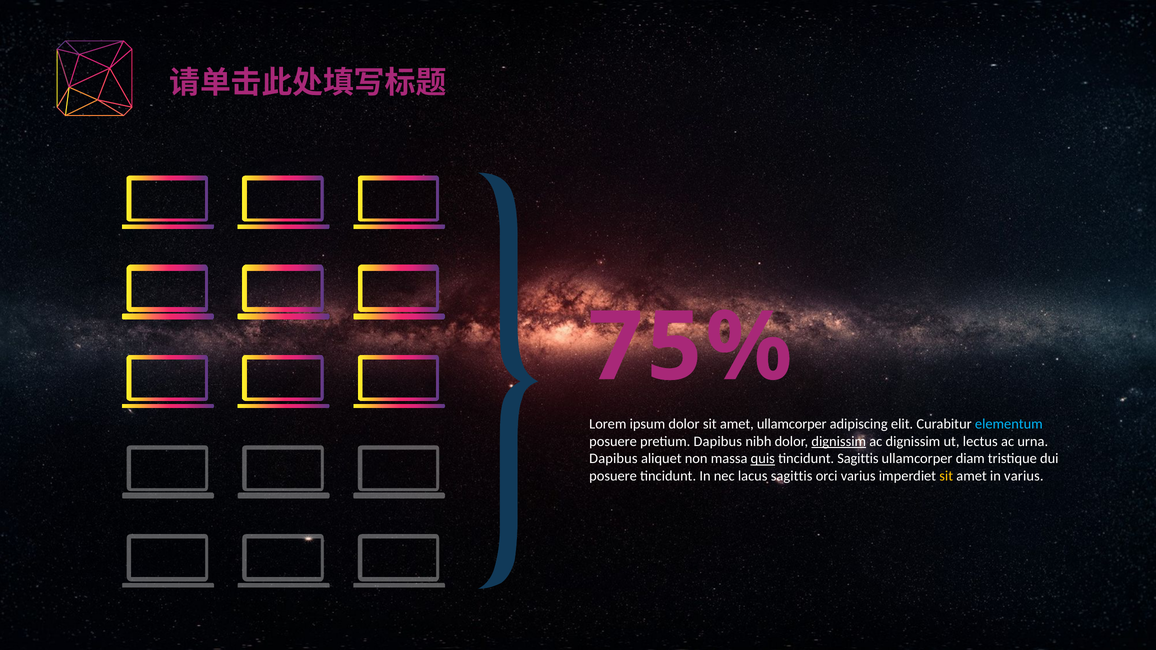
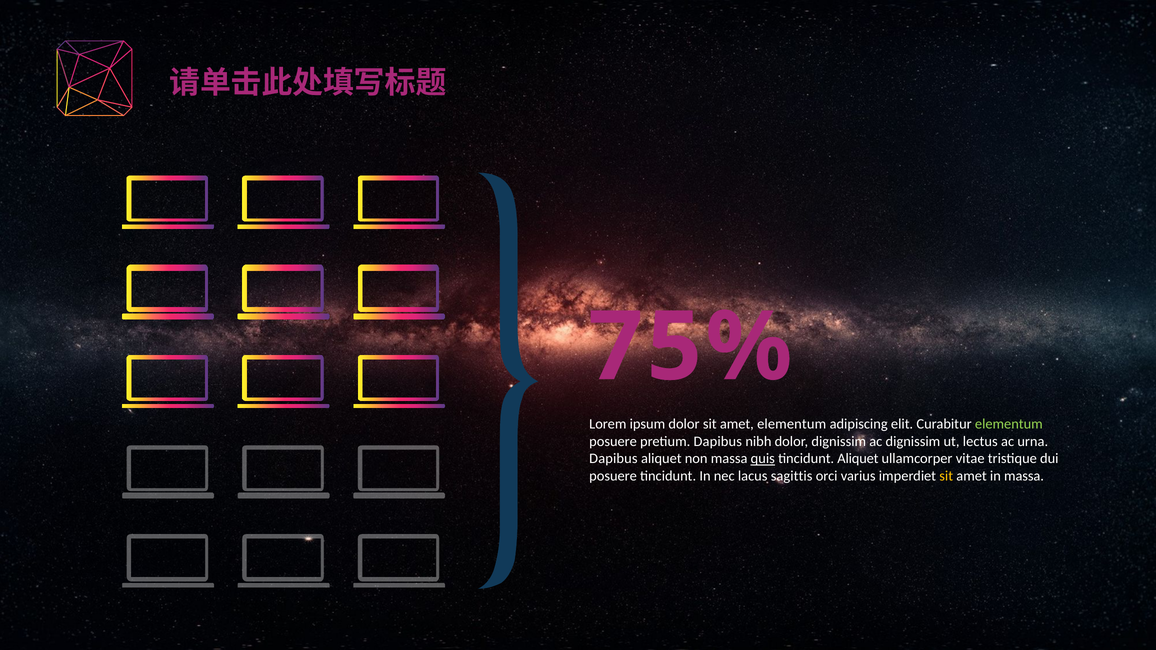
ullamcorper at (792, 424): ullamcorper -> elementum
elementum at (1009, 424) colour: light blue -> light green
dignissim at (839, 442) underline: present -> none
tincidunt Sagittis: Sagittis -> Aliquet
diam: diam -> vitae
in varius: varius -> massa
